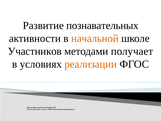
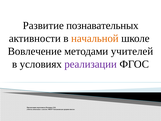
Участников: Участников -> Вовлечение
получает: получает -> учителей
реализации colour: orange -> purple
